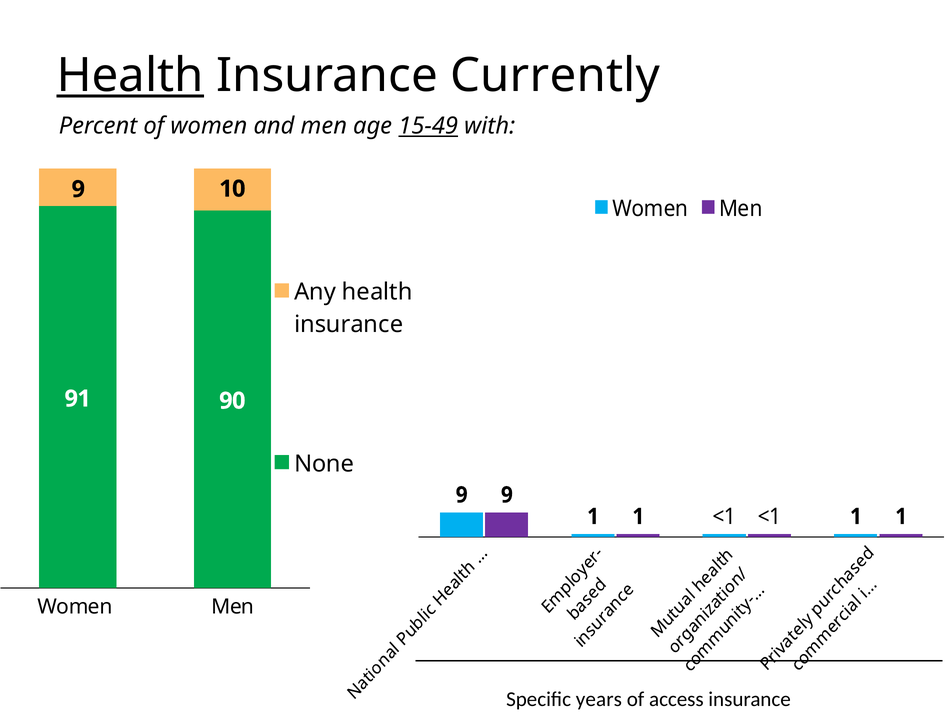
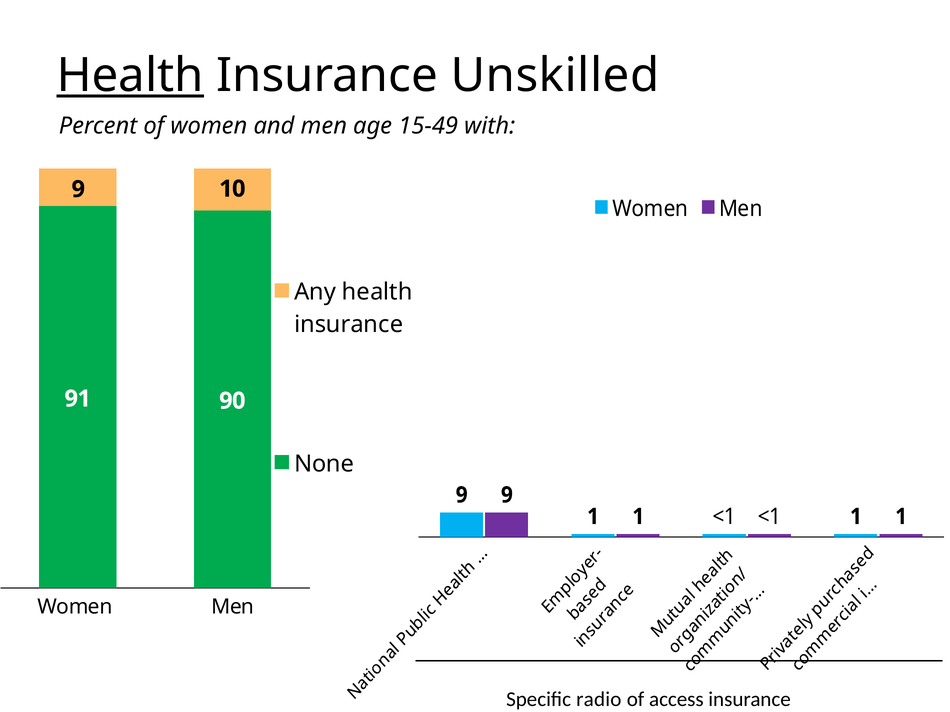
Currently: Currently -> Unskilled
15-49 underline: present -> none
years: years -> radio
